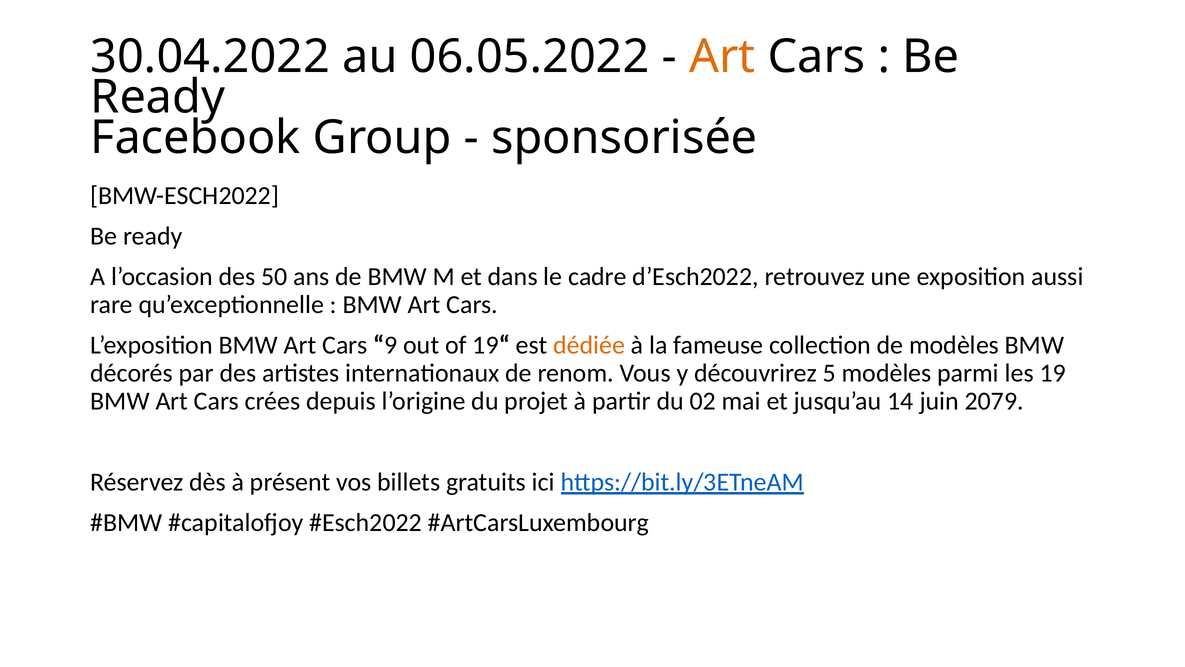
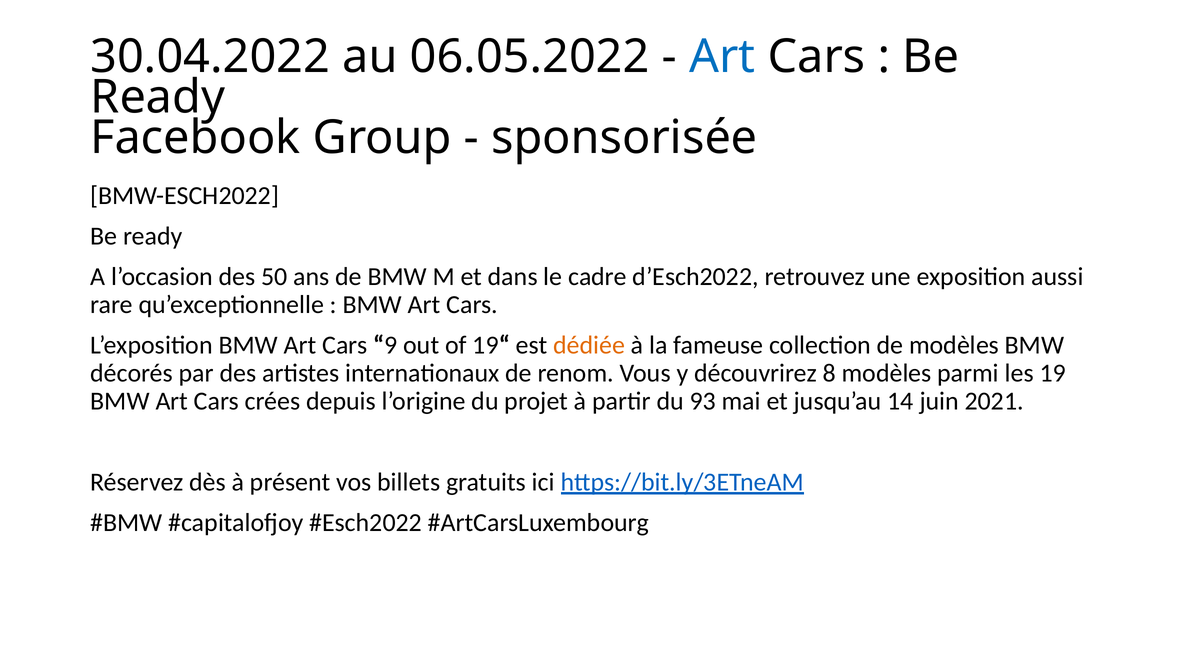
Art at (722, 57) colour: orange -> blue
5: 5 -> 8
02: 02 -> 93
2079: 2079 -> 2021
